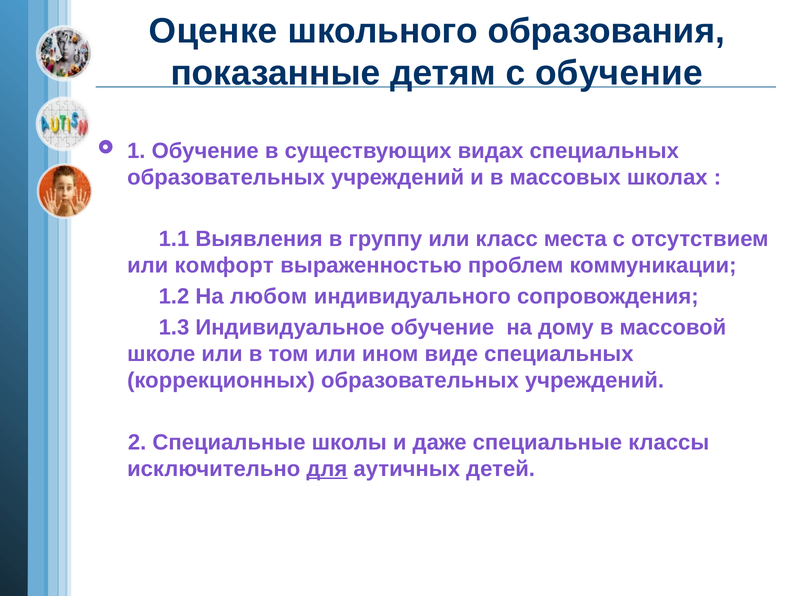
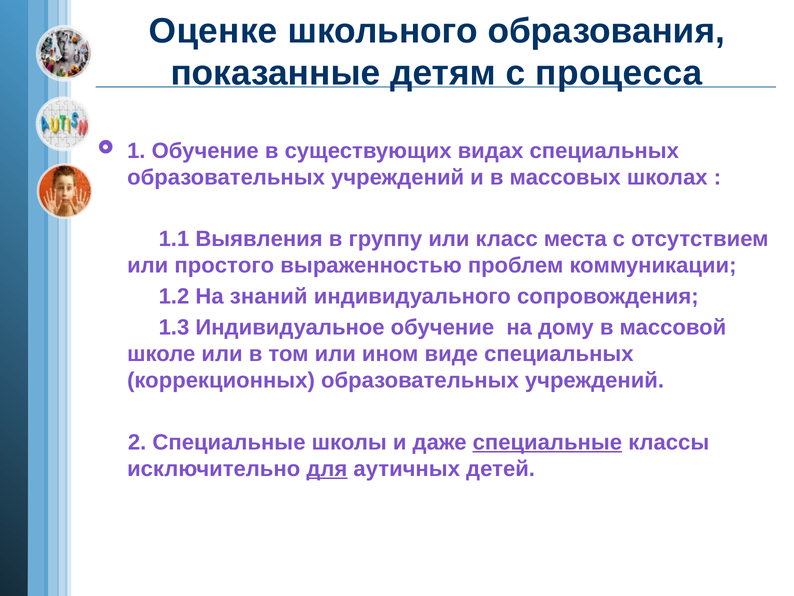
с обучение: обучение -> процесса
комфорт: комфорт -> простого
любом: любом -> знаний
специальные at (547, 442) underline: none -> present
